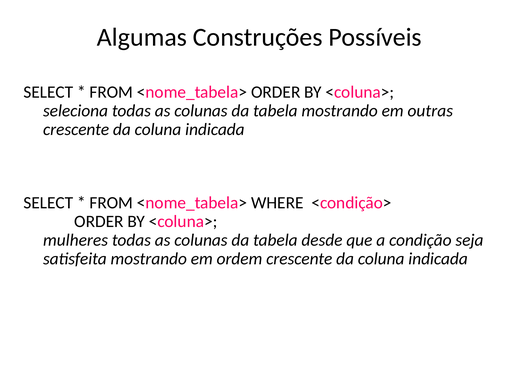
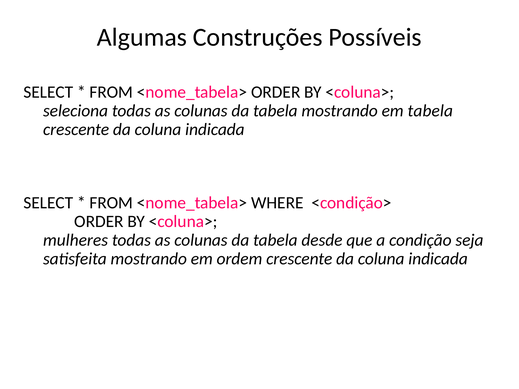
em outras: outras -> tabela
